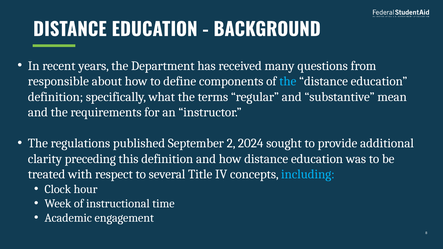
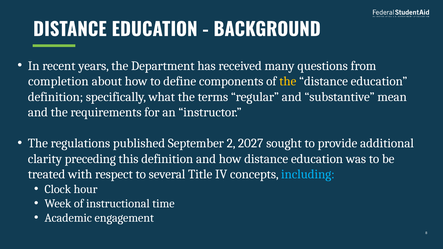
responsible: responsible -> completion
the at (288, 81) colour: light blue -> yellow
2024: 2024 -> 2027
